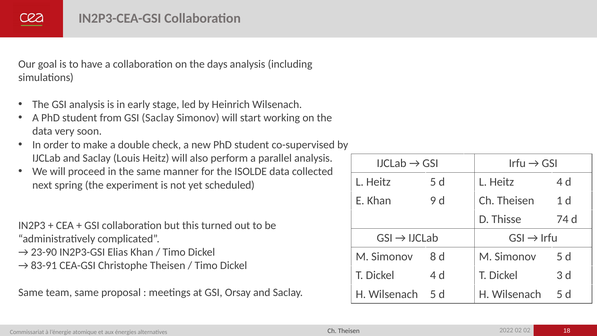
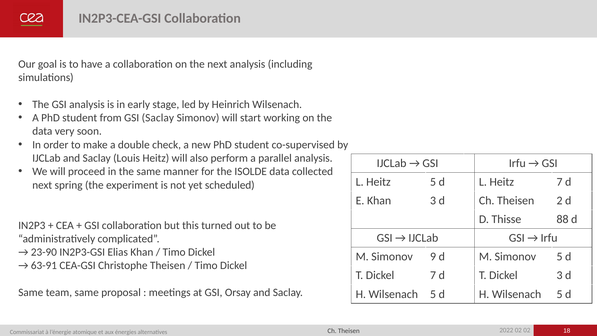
the days: days -> next
Heitz 4: 4 -> 7
Khan 9: 9 -> 3
1: 1 -> 2
74: 74 -> 88
8: 8 -> 9
83-91: 83-91 -> 63-91
Dickel 4: 4 -> 7
